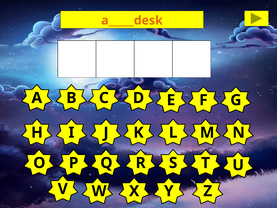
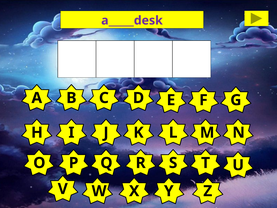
a_____desk colour: orange -> purple
